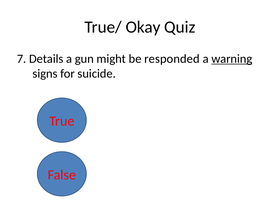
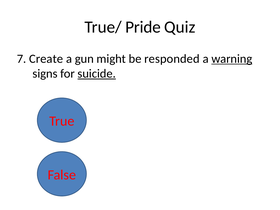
Okay: Okay -> Pride
Details: Details -> Create
suicide underline: none -> present
